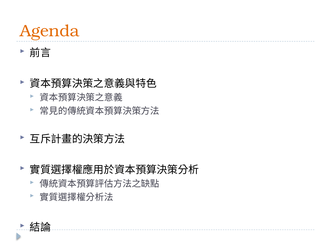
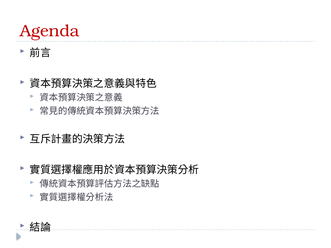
Agenda colour: orange -> red
